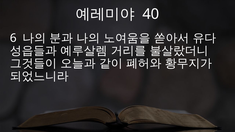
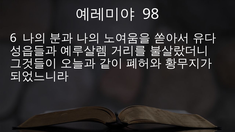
40: 40 -> 98
